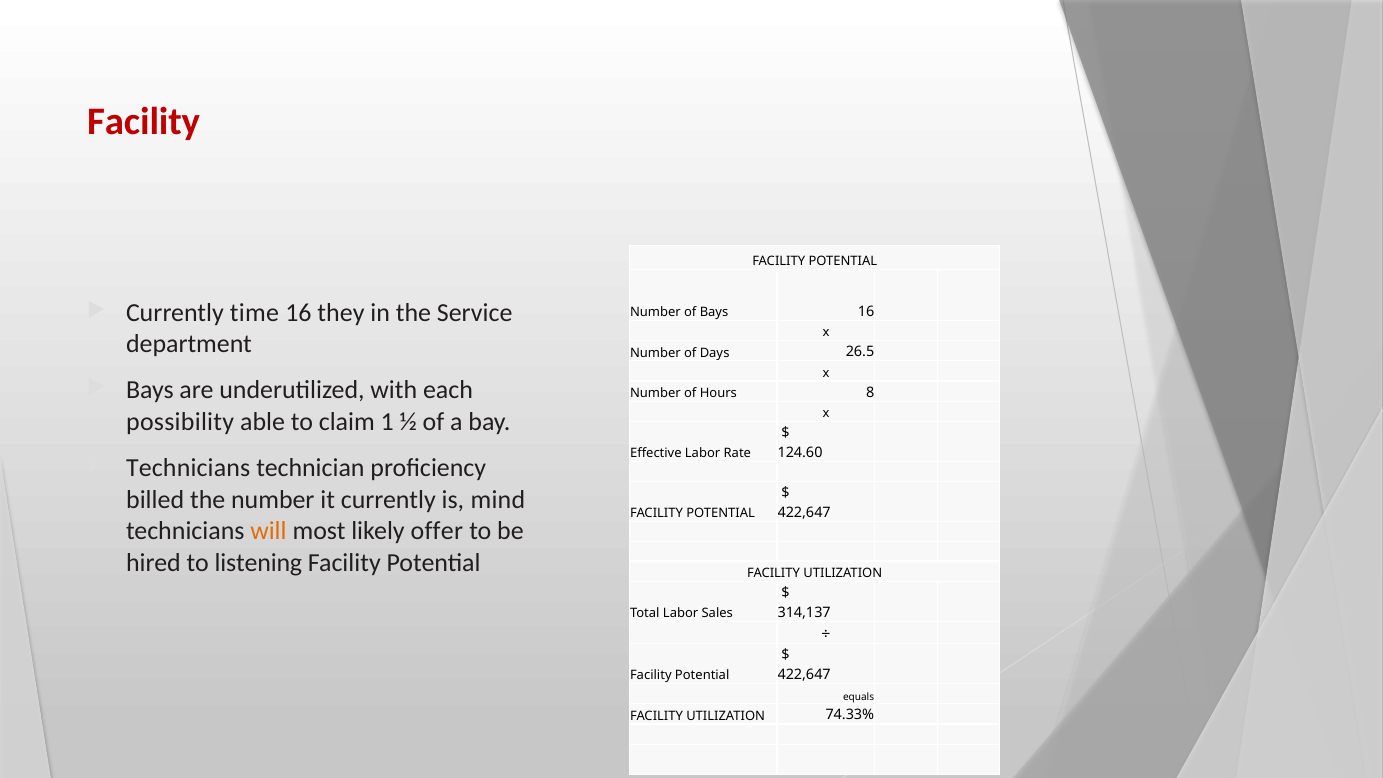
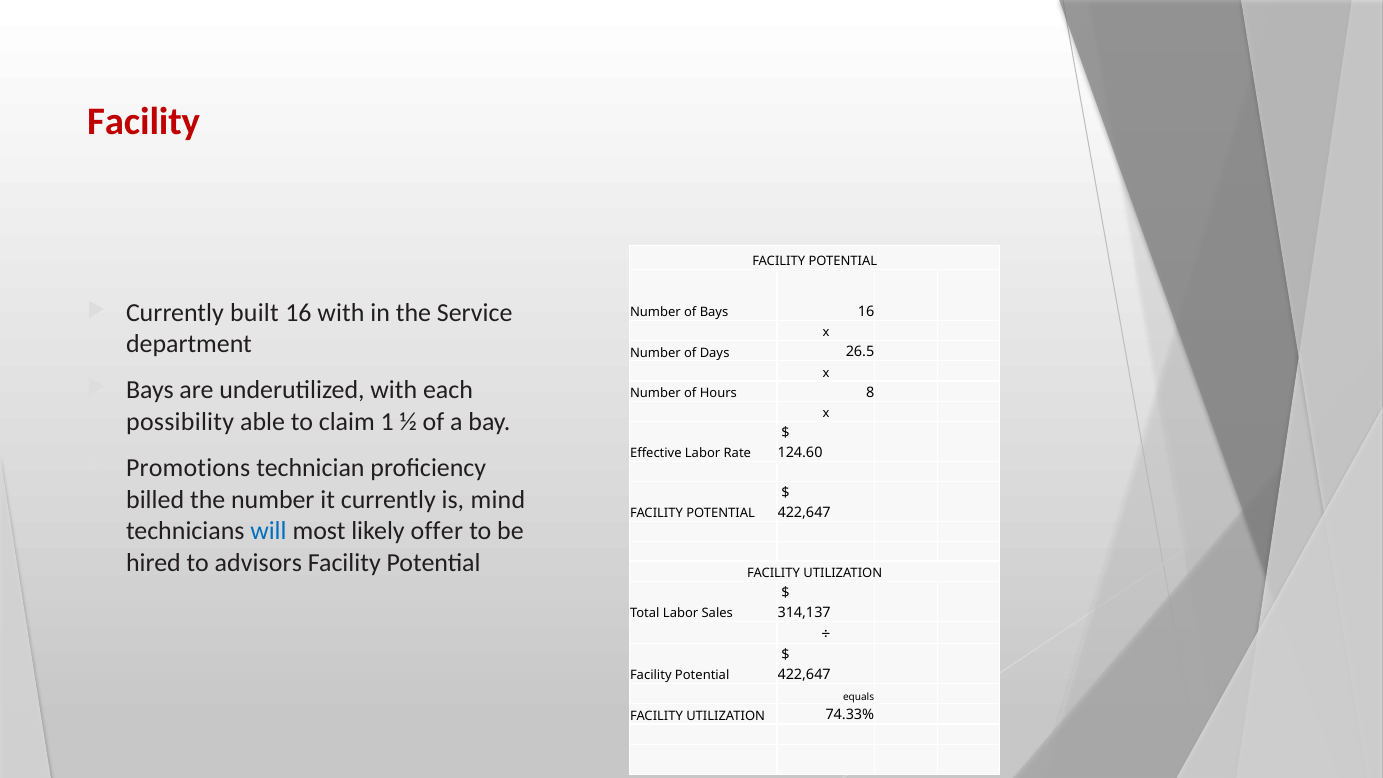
time: time -> built
16 they: they -> with
Technicians at (188, 468): Technicians -> Promotions
will colour: orange -> blue
listening: listening -> advisors
